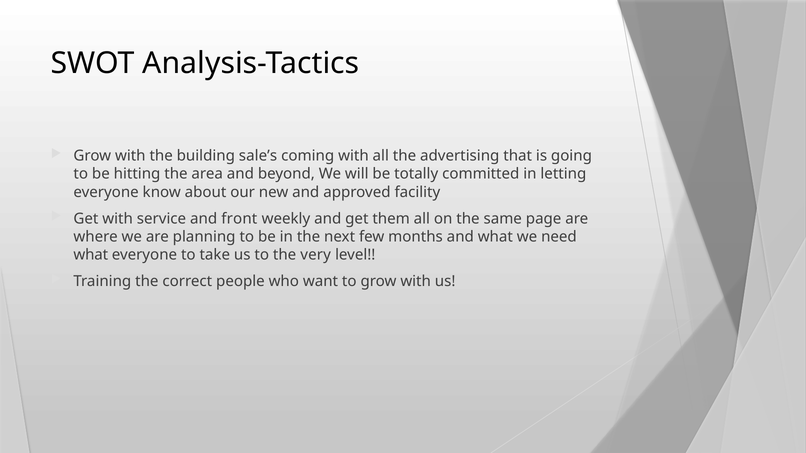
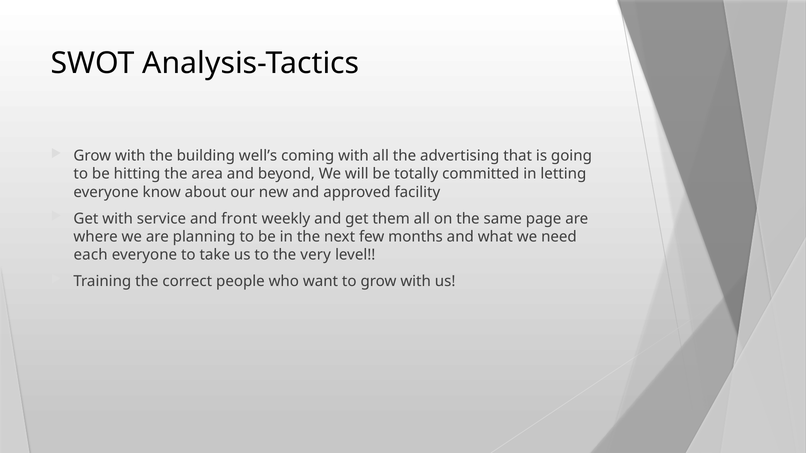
sale’s: sale’s -> well’s
what at (91, 255): what -> each
